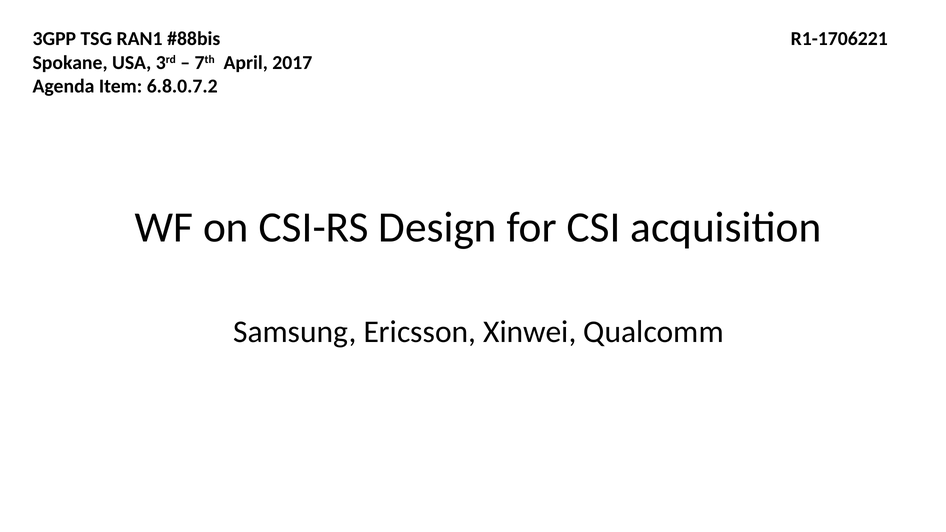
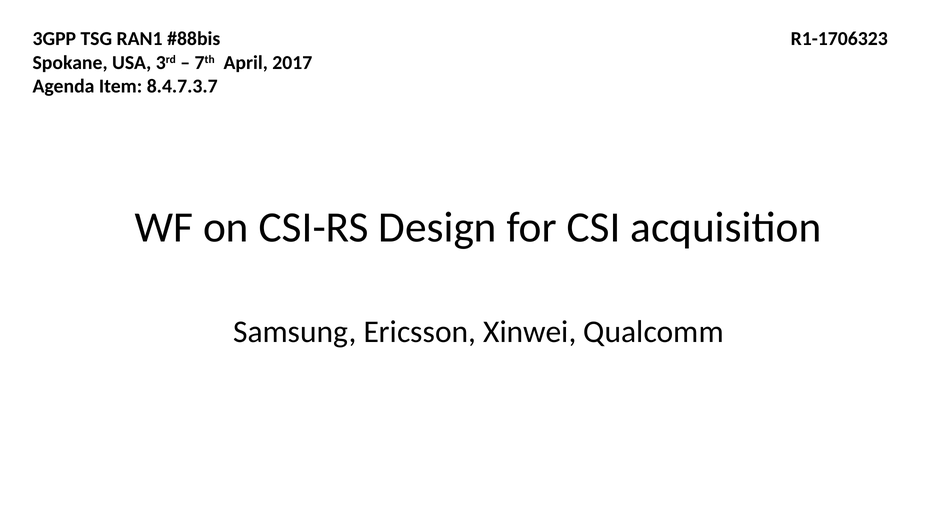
R1-1706221: R1-1706221 -> R1-1706323
6.8.0.7.2: 6.8.0.7.2 -> 8.4.7.3.7
